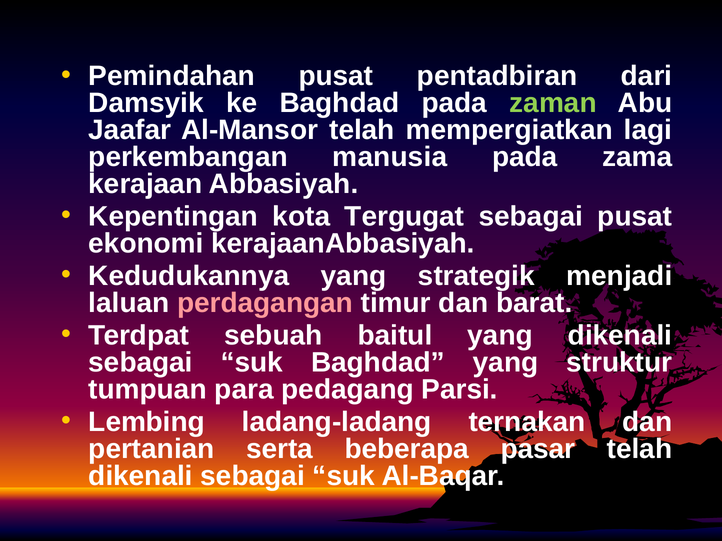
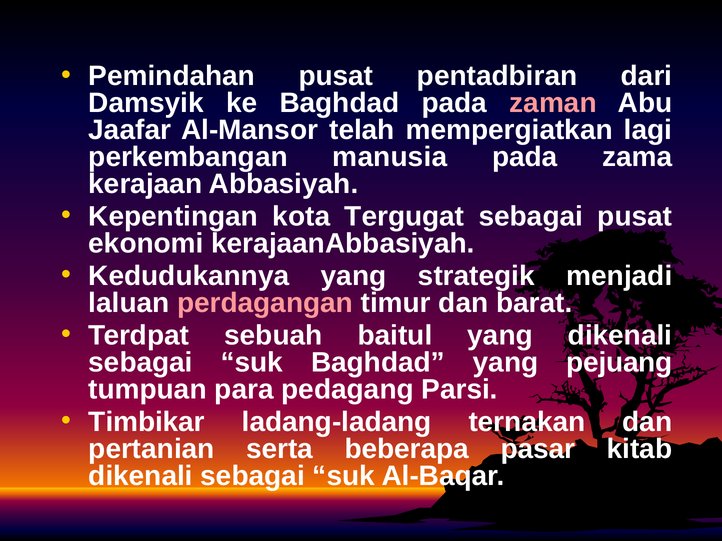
zaman colour: light green -> pink
struktur: struktur -> pejuang
Lembing: Lembing -> Timbikar
pasar telah: telah -> kitab
